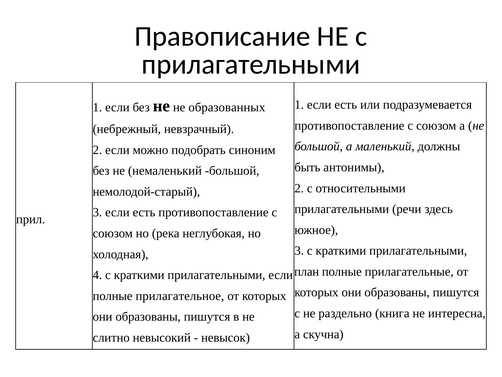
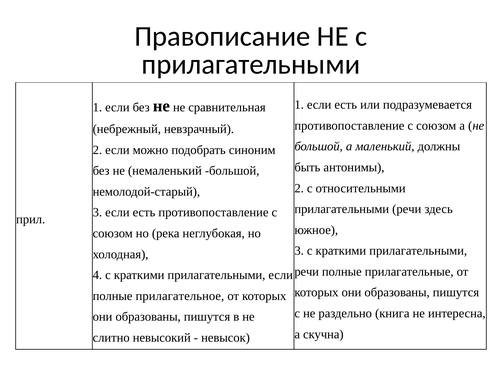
образованных: образованных -> сравнительная
план at (307, 271): план -> речи
